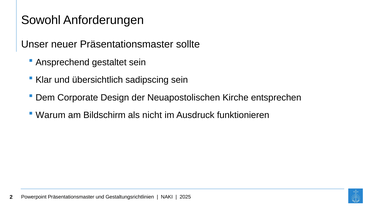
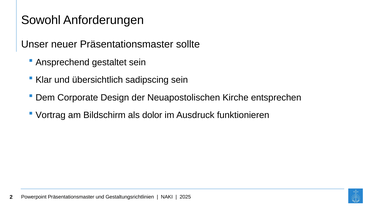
Warum: Warum -> Vortrag
nicht: nicht -> dolor
